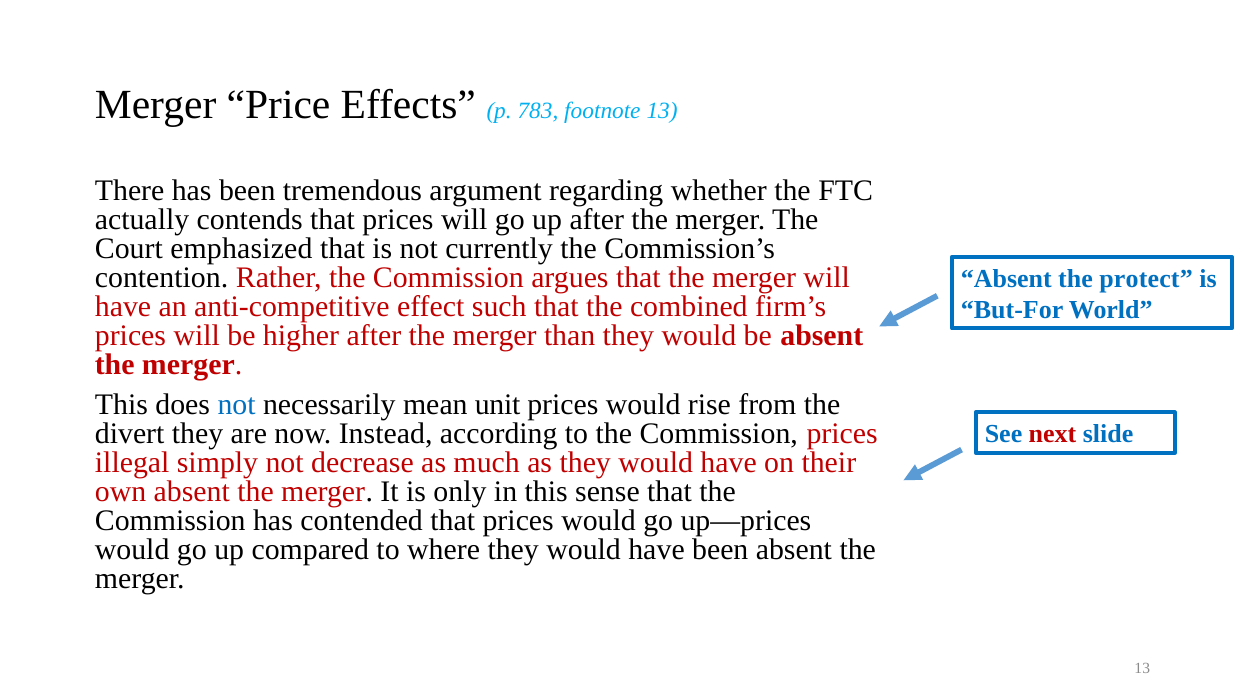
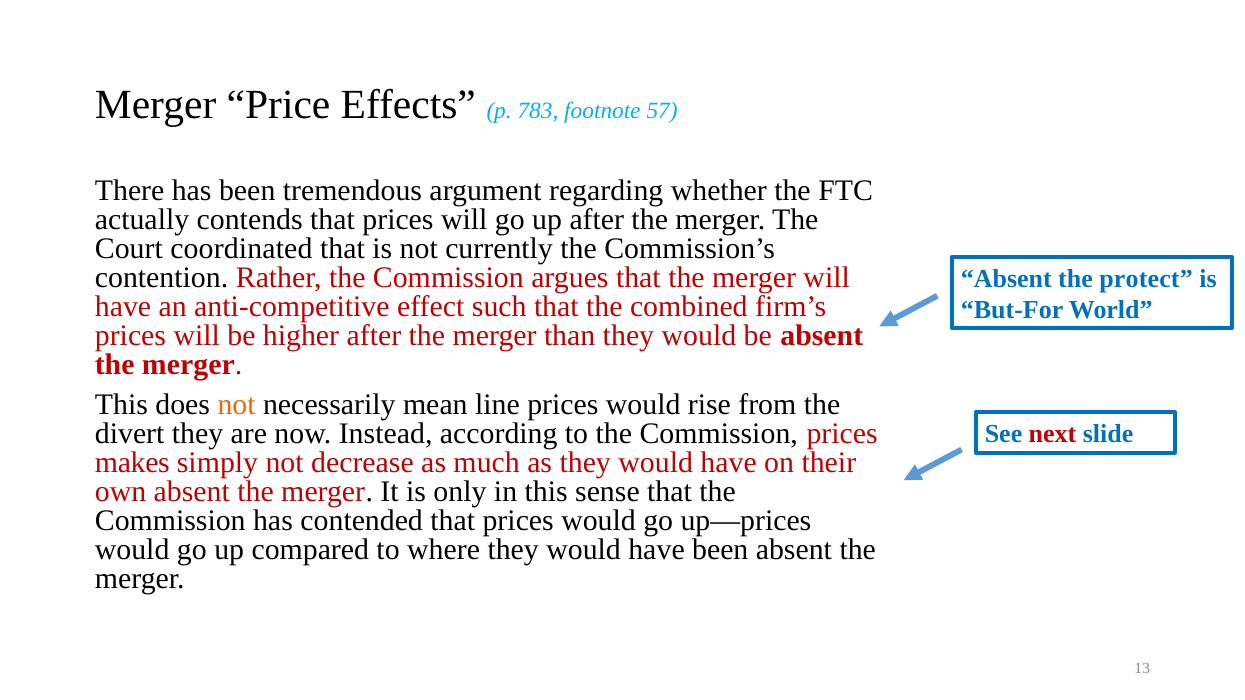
footnote 13: 13 -> 57
emphasized: emphasized -> coordinated
not at (237, 405) colour: blue -> orange
unit: unit -> line
illegal: illegal -> makes
